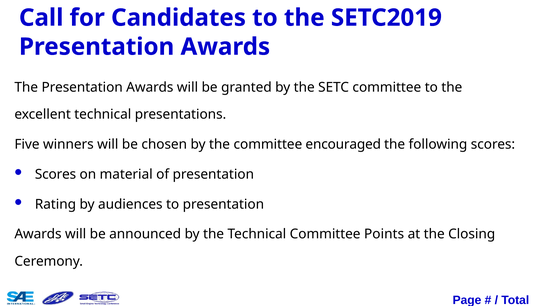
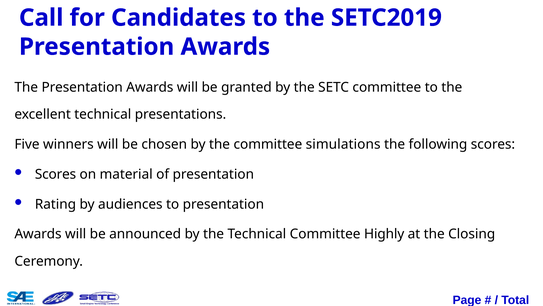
encouraged: encouraged -> simulations
Points: Points -> Highly
